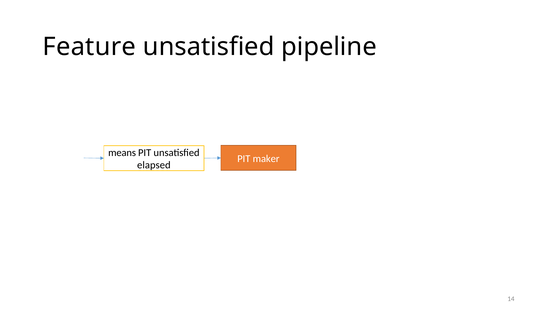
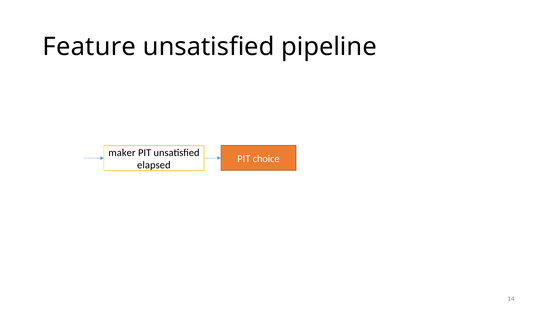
means: means -> maker
maker: maker -> choice
